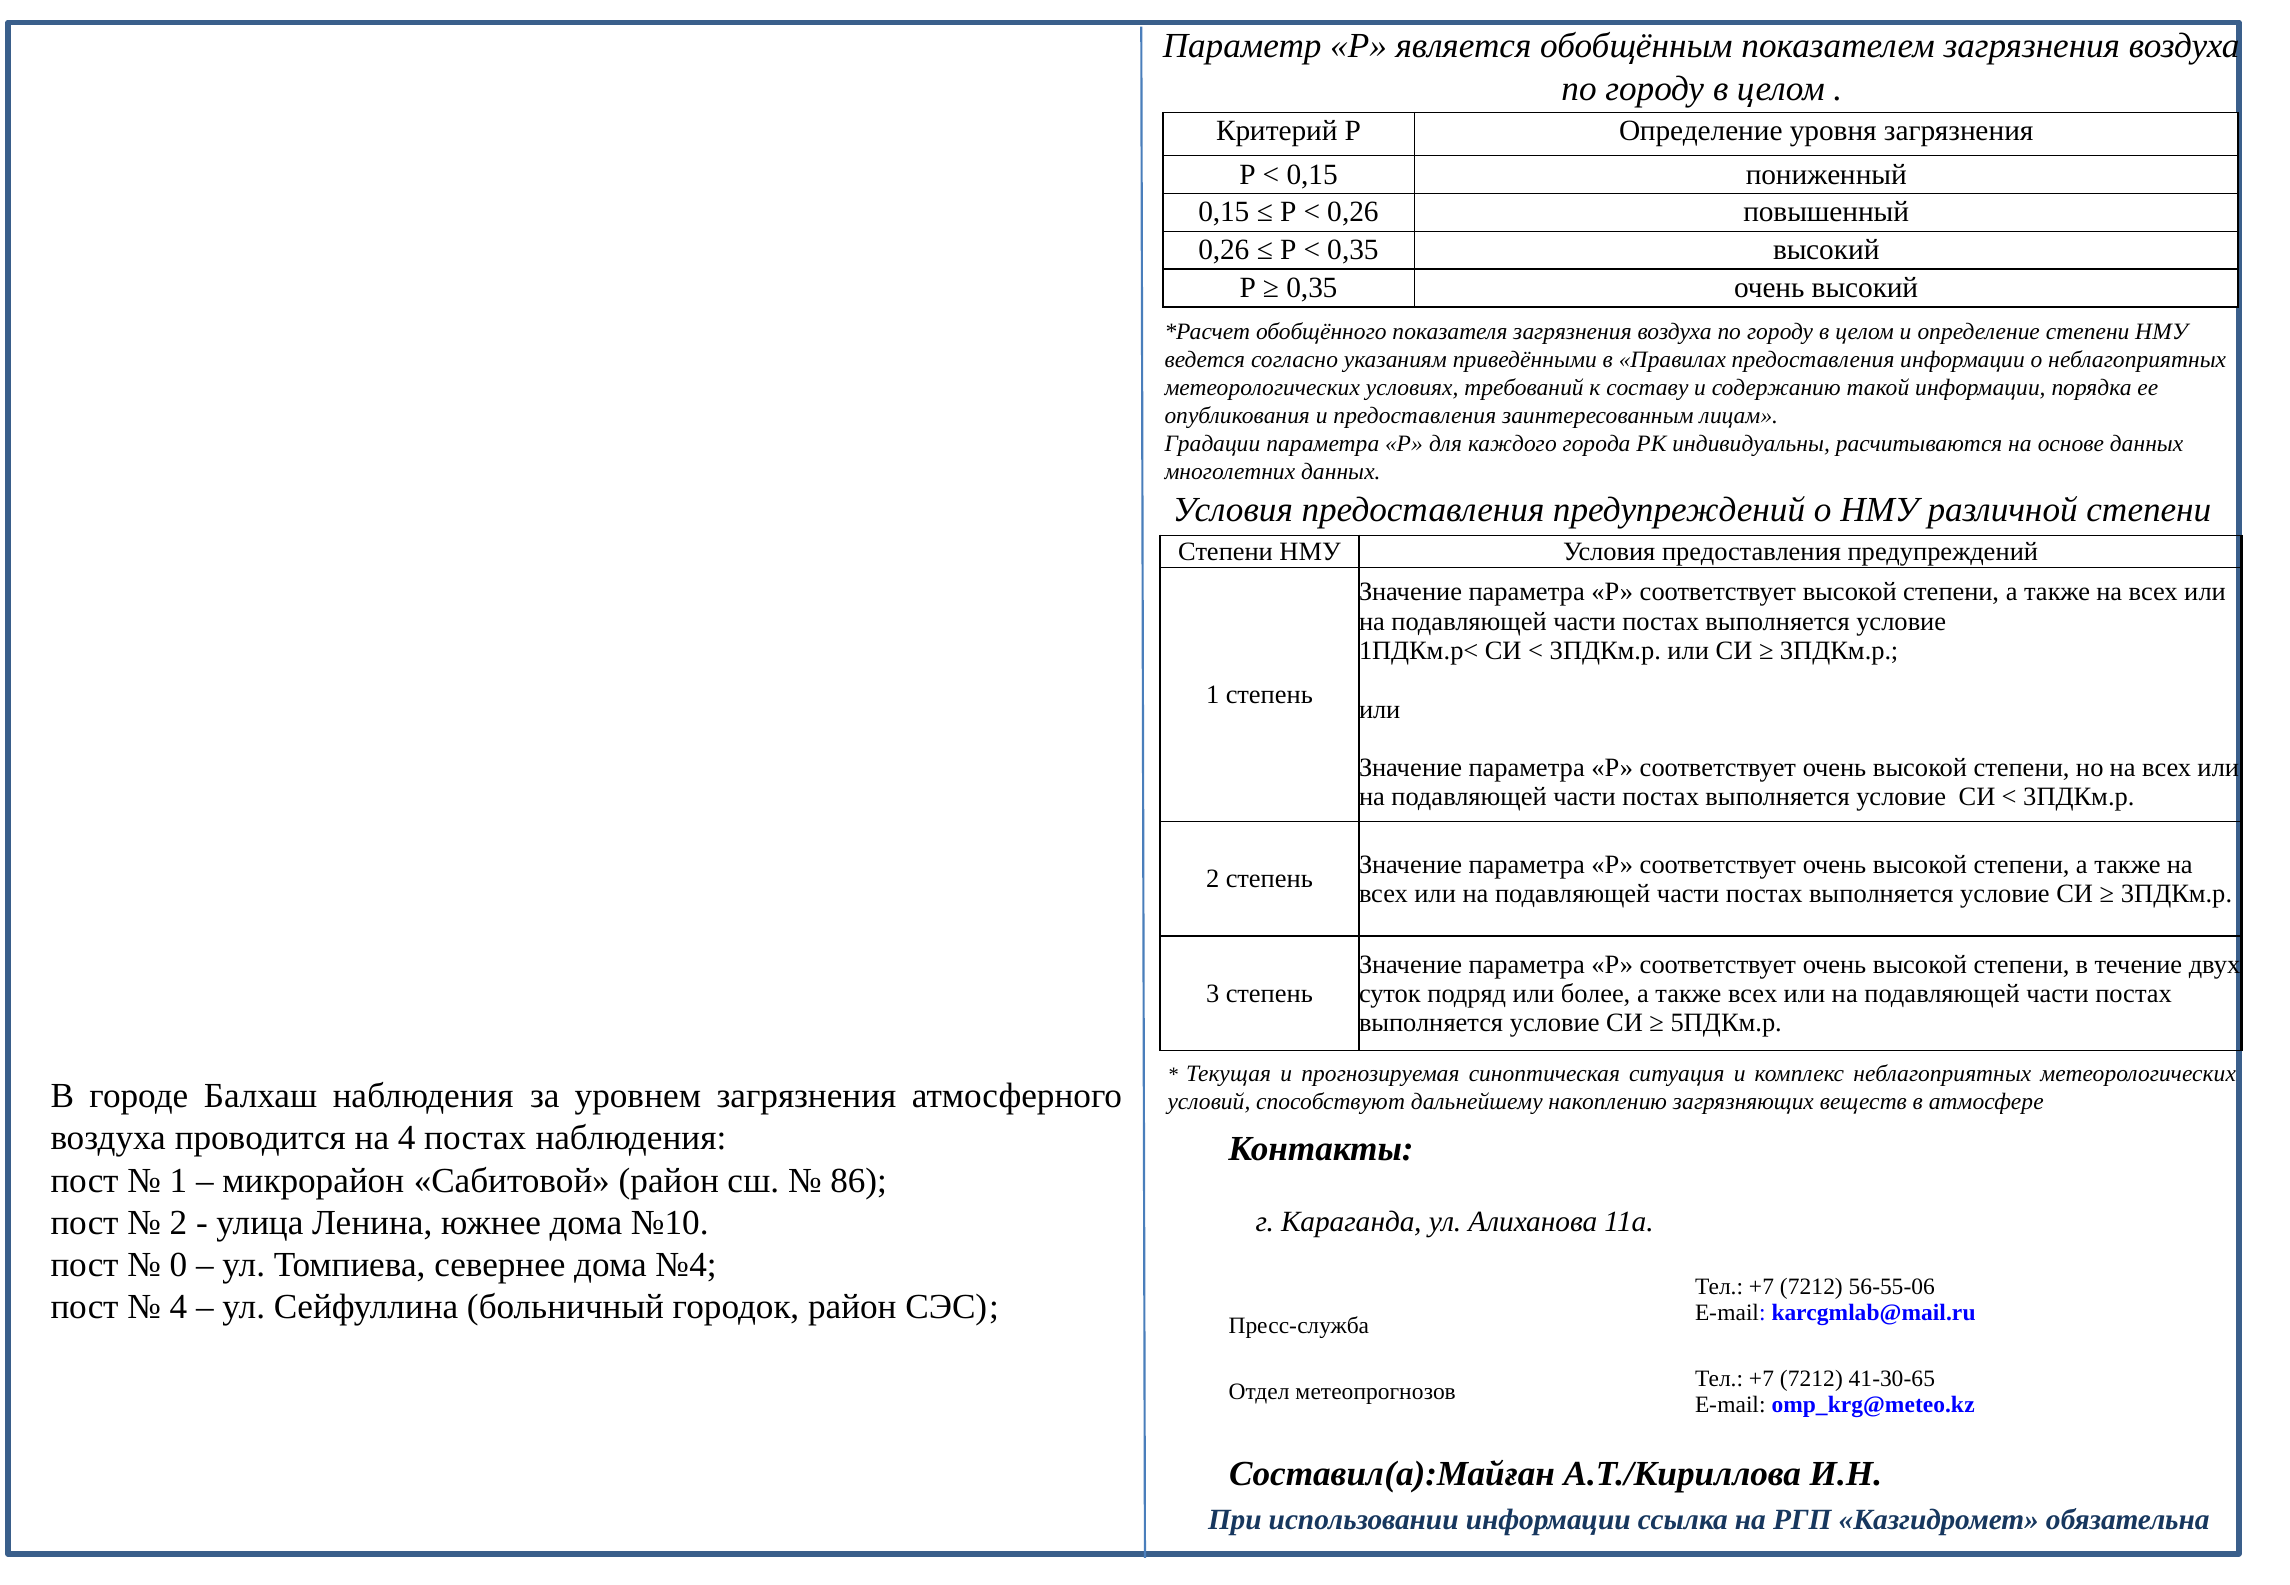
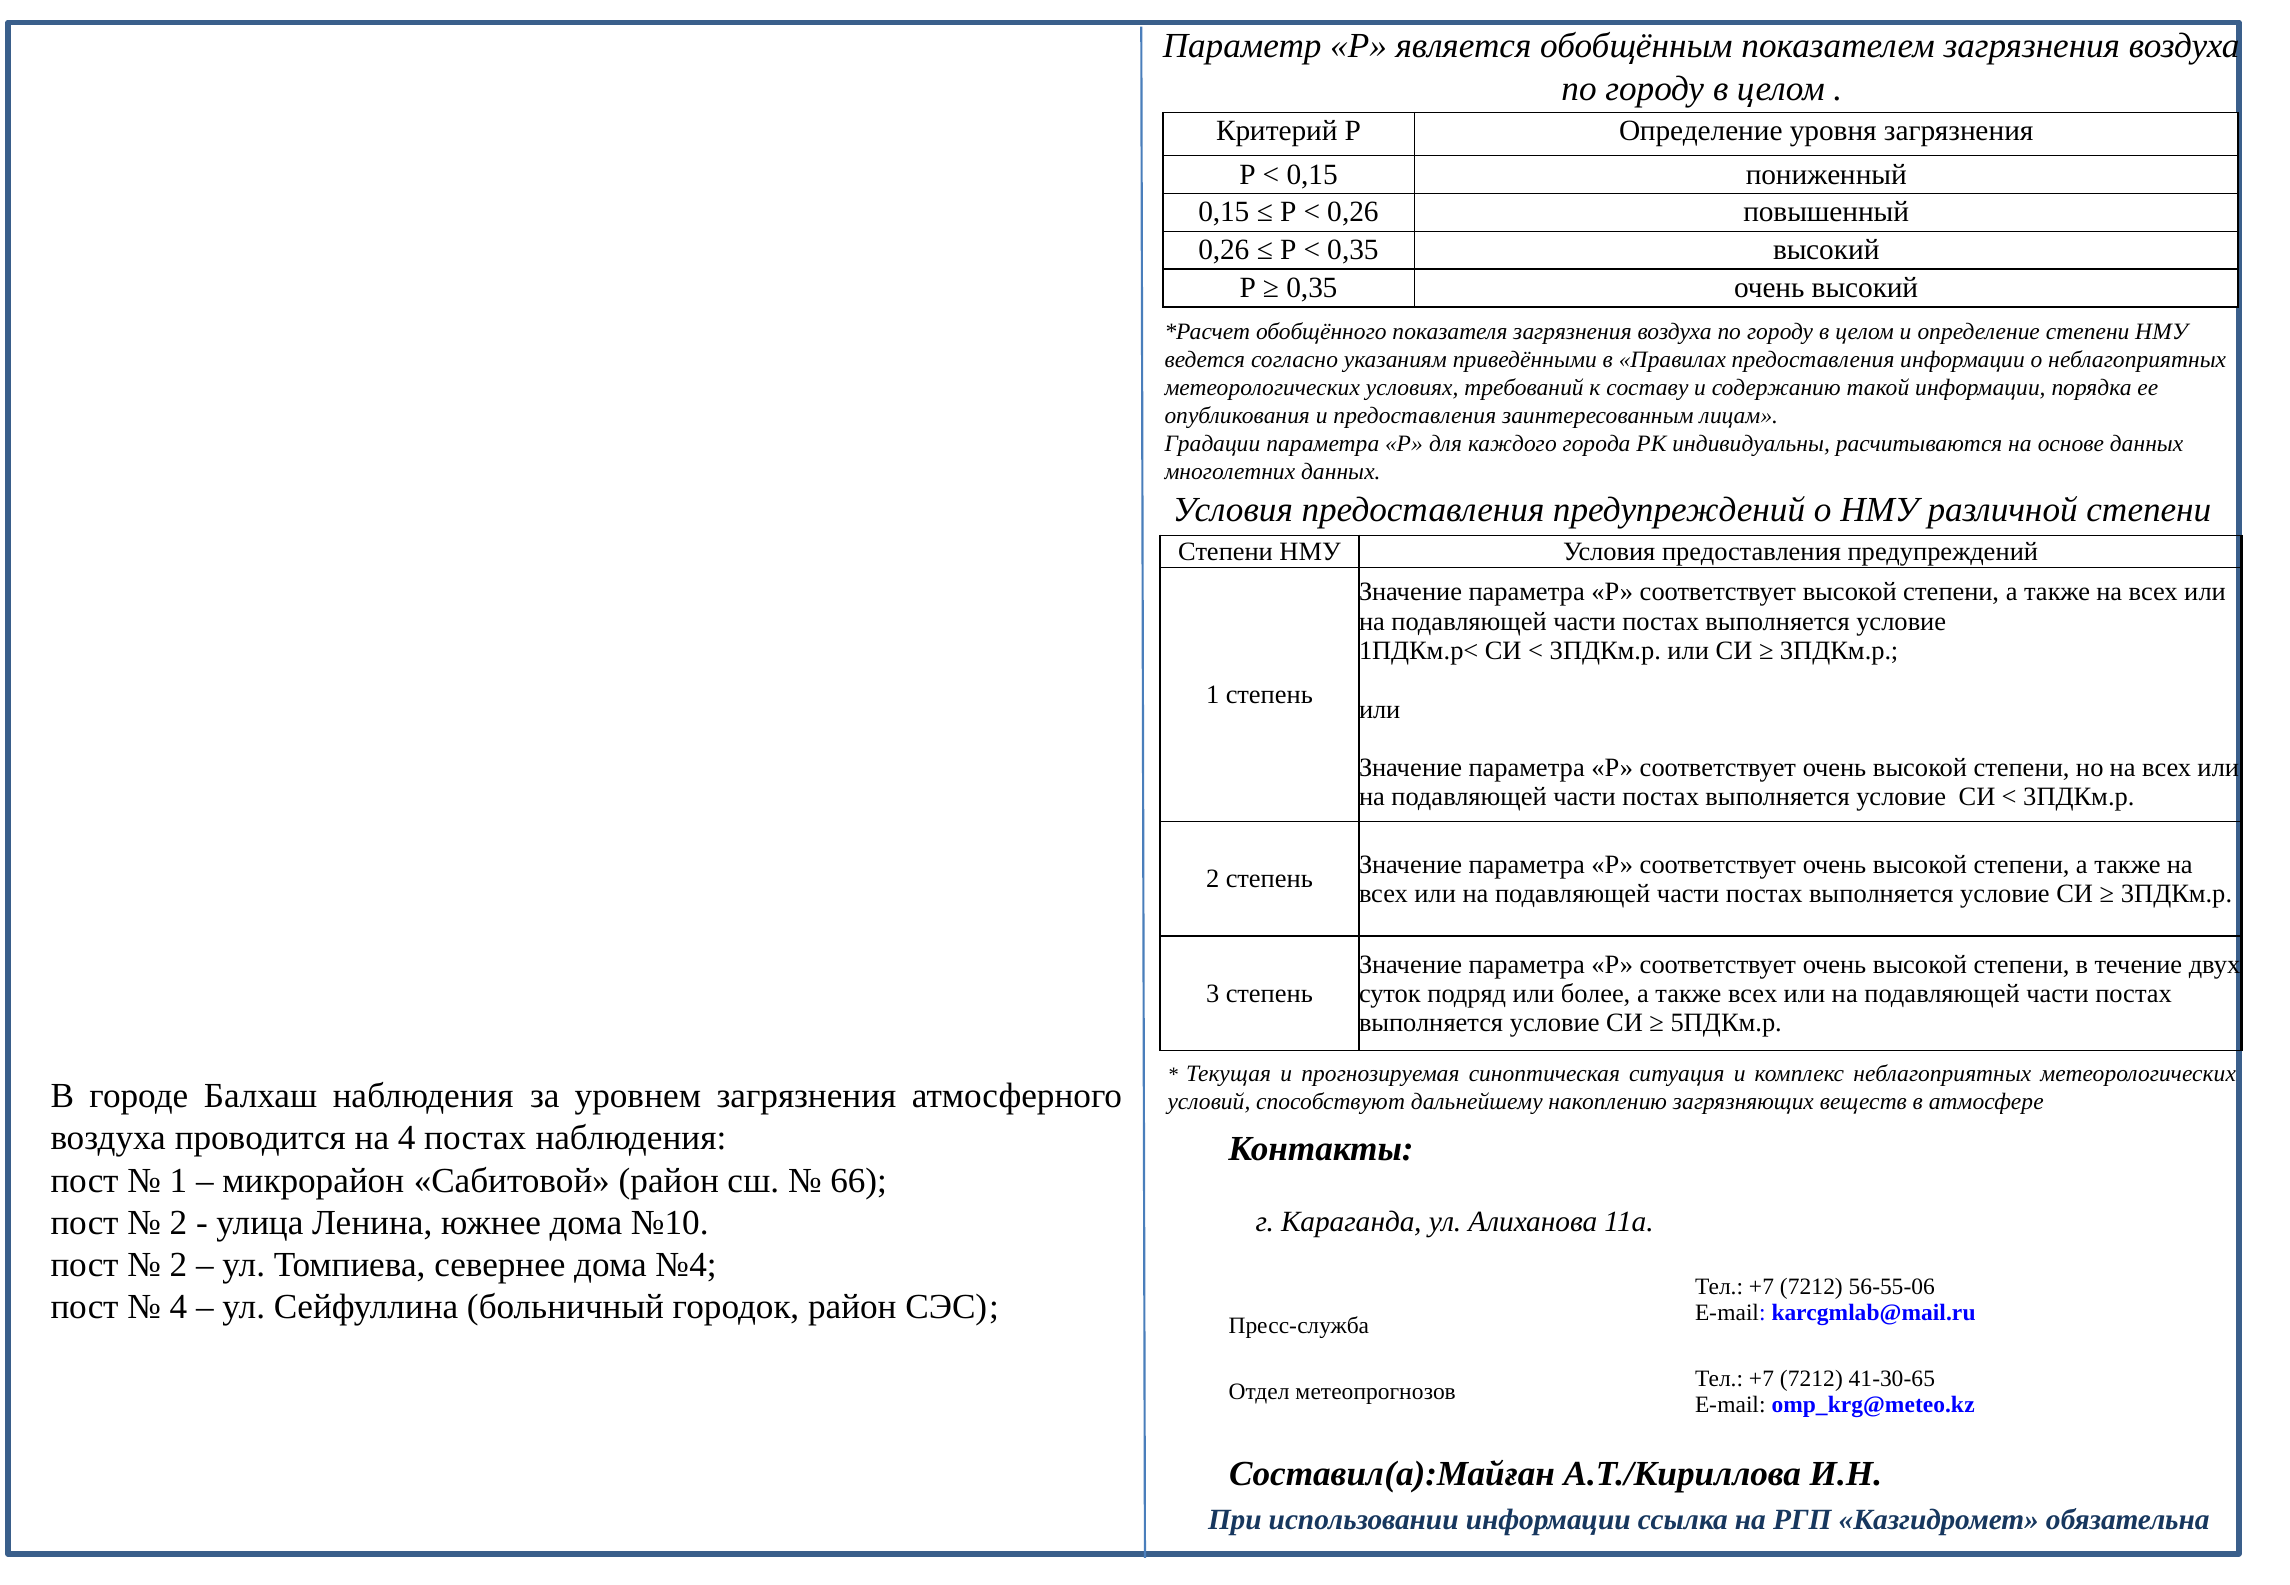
86: 86 -> 66
0 at (179, 1265): 0 -> 2
